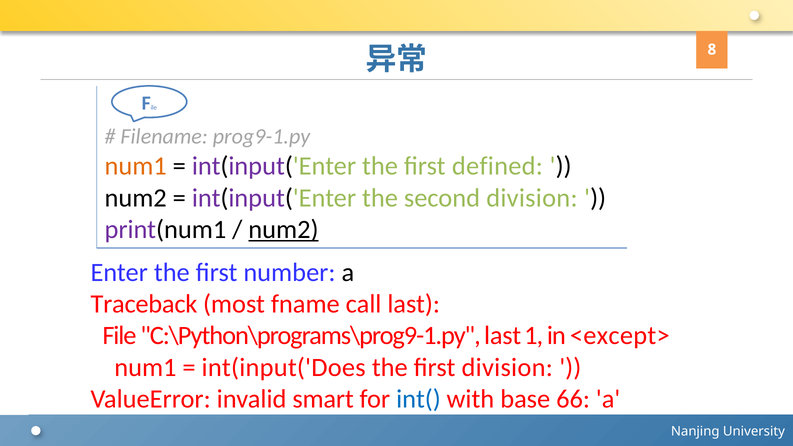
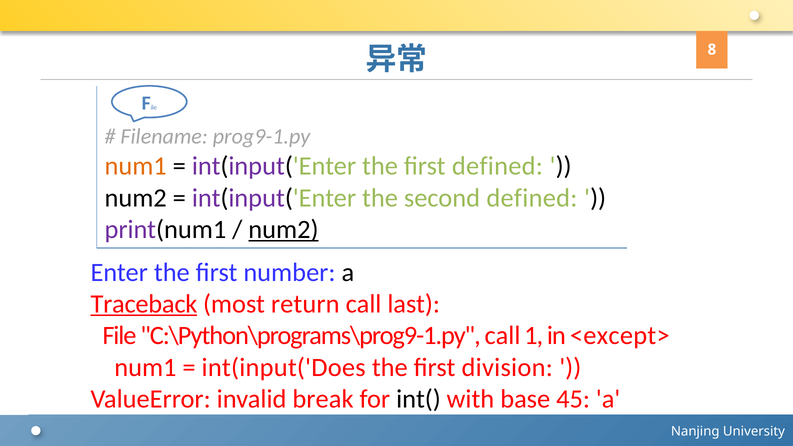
second division: division -> defined
Traceback underline: none -> present
fname: fname -> return
C:\Python\programs\prog9-1.py last: last -> call
smart: smart -> break
int( colour: blue -> black
66: 66 -> 45
